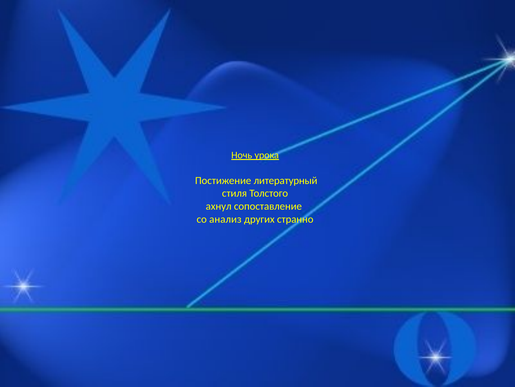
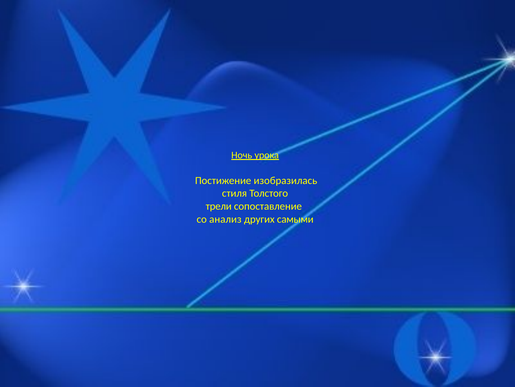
литературный: литературный -> изобразилась
ахнул: ахнул -> трели
странно: странно -> самыми
